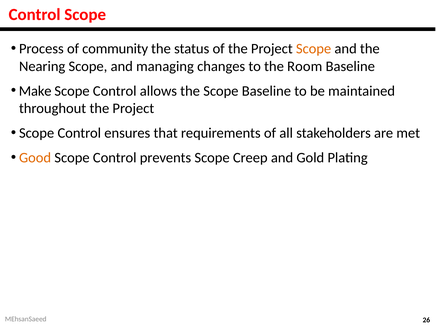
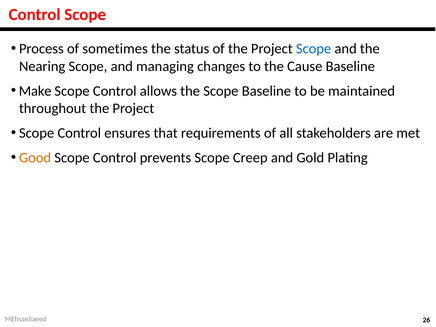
community: community -> sometimes
Scope at (314, 49) colour: orange -> blue
Room: Room -> Cause
